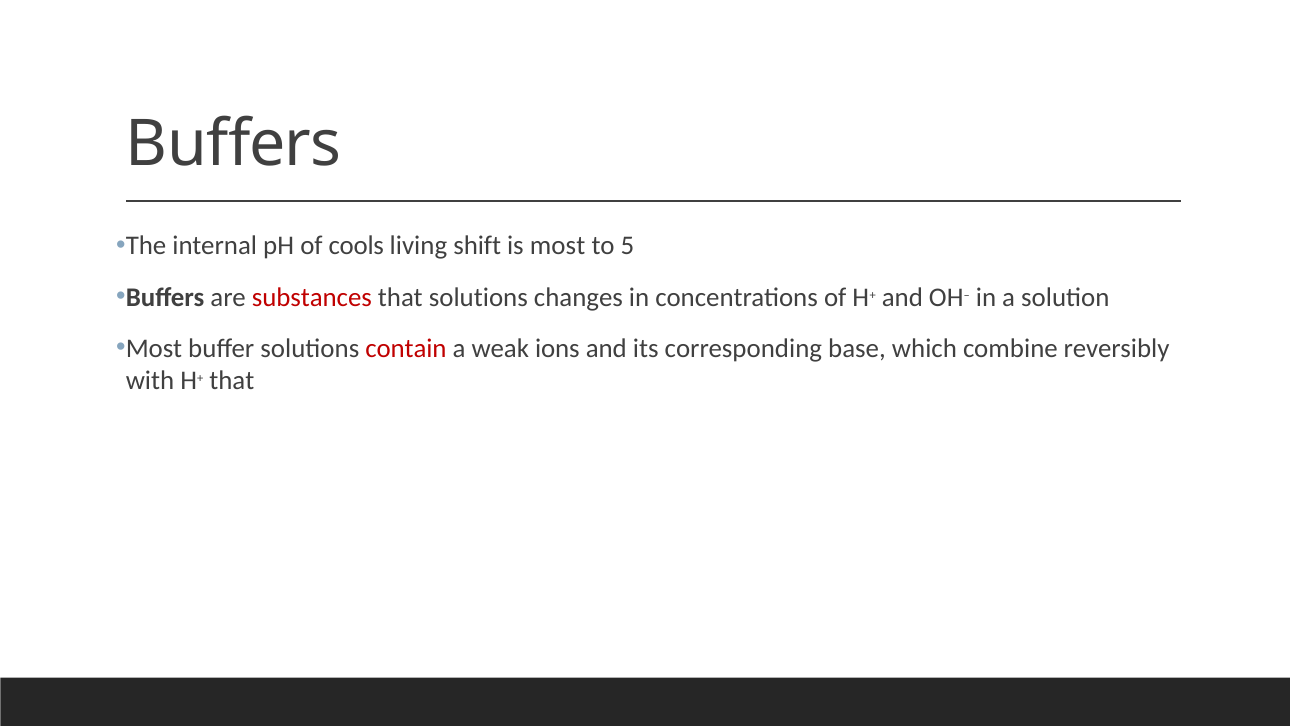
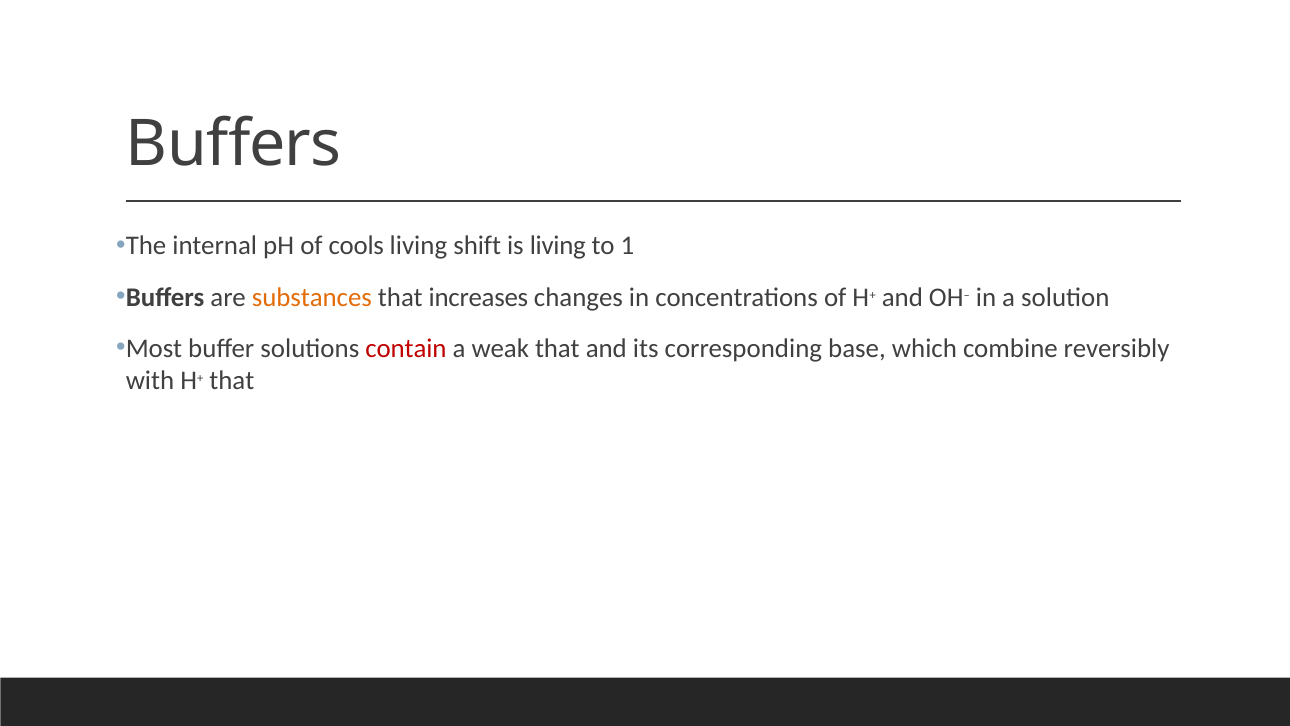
is most: most -> living
5: 5 -> 1
substances colour: red -> orange
that solutions: solutions -> increases
weak ions: ions -> that
